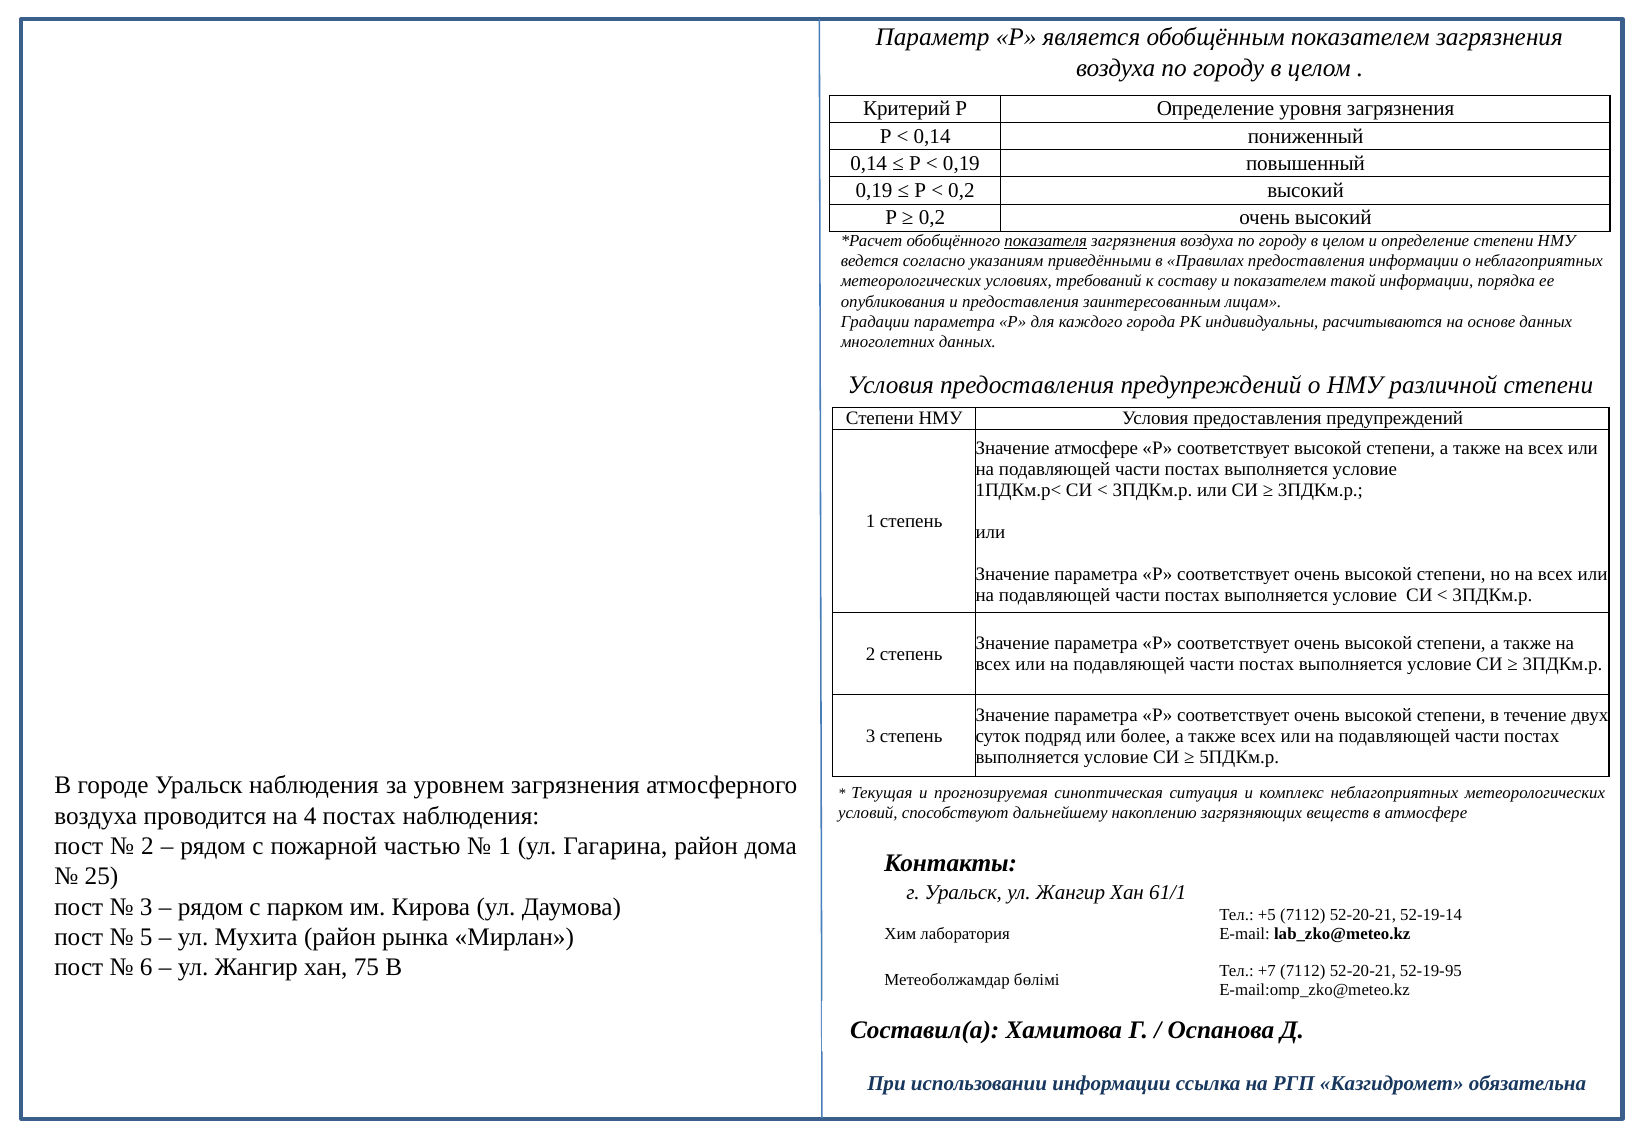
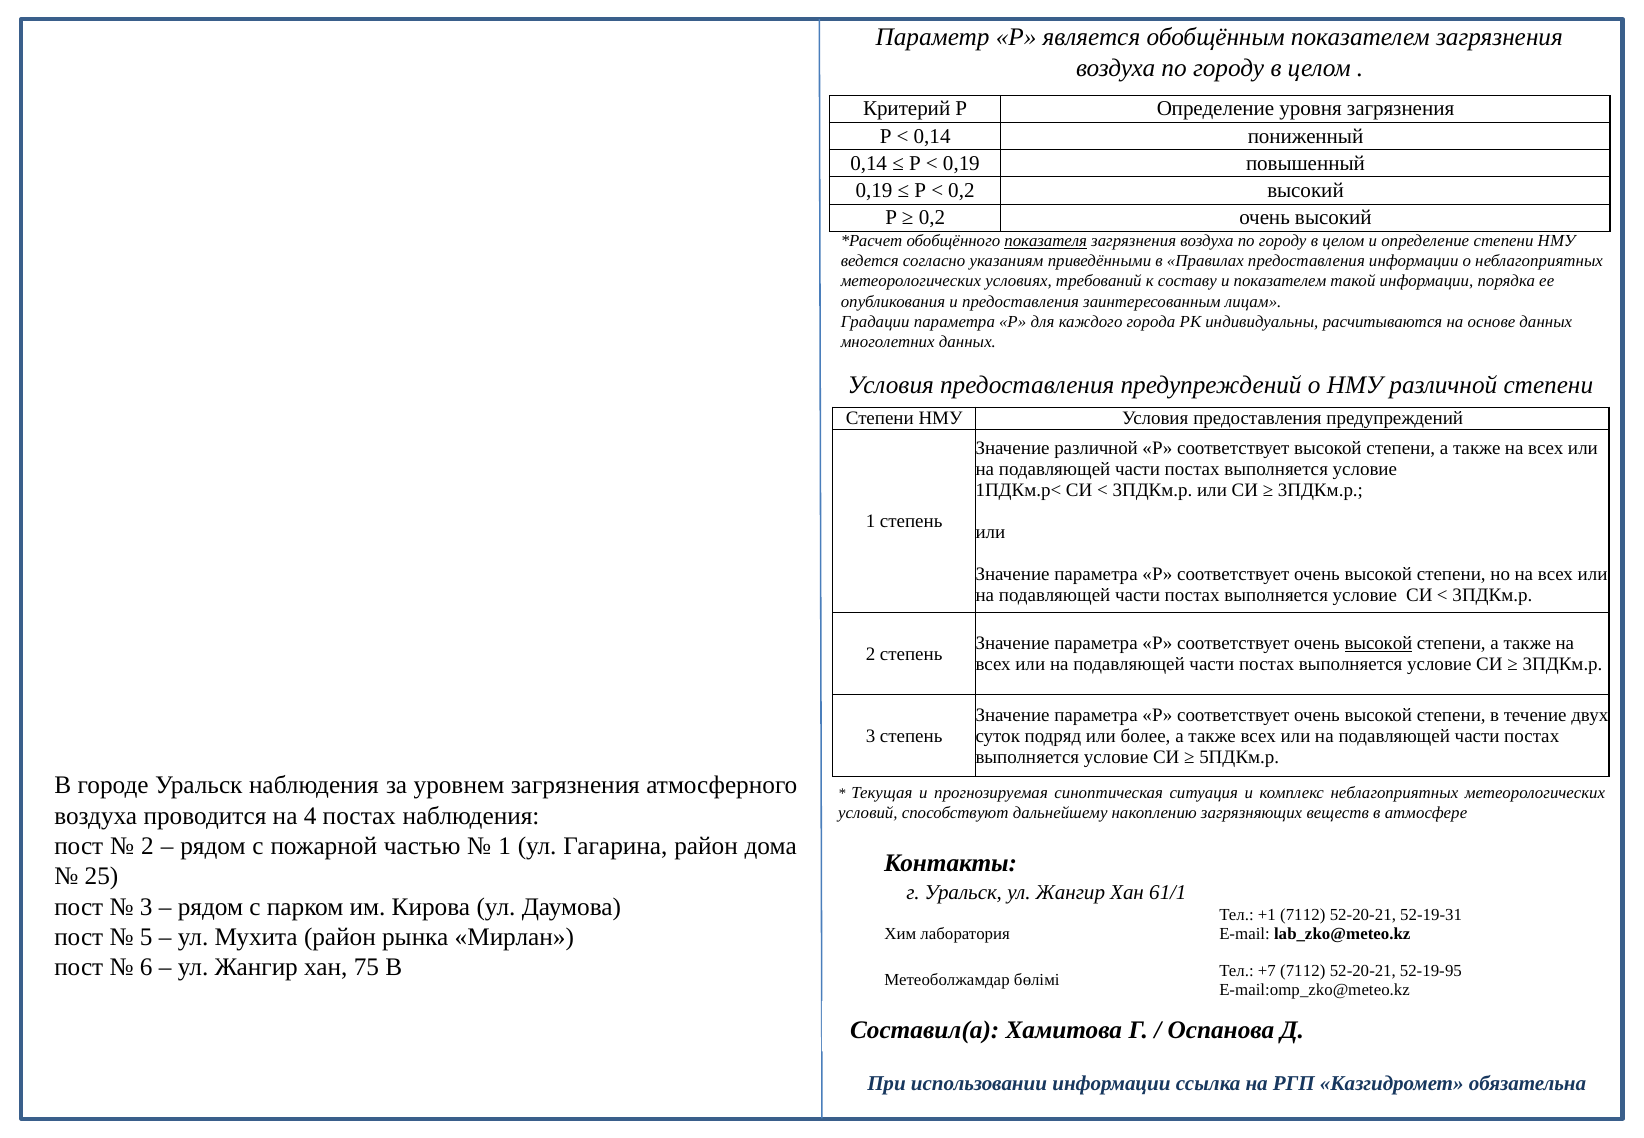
Значение атмосфере: атмосфере -> различной
высокой at (1378, 643) underline: none -> present
+5: +5 -> +1
52-19-14: 52-19-14 -> 52-19-31
